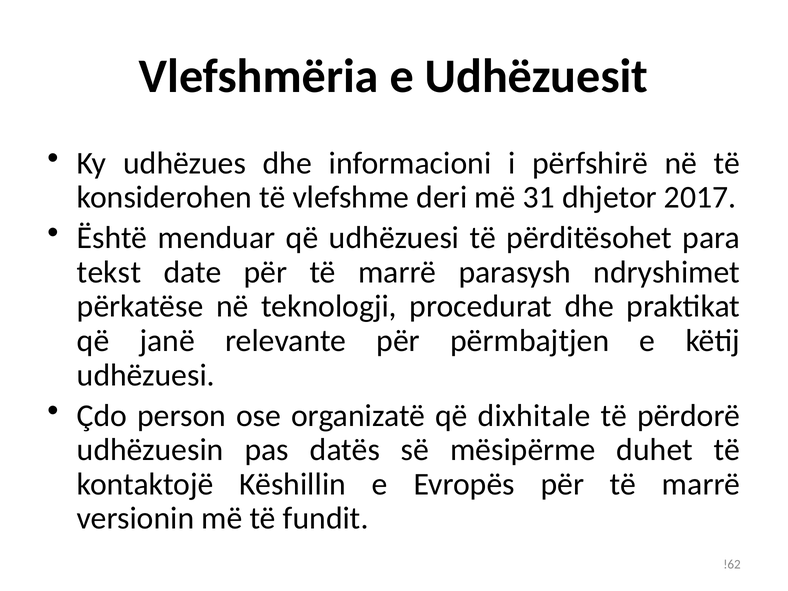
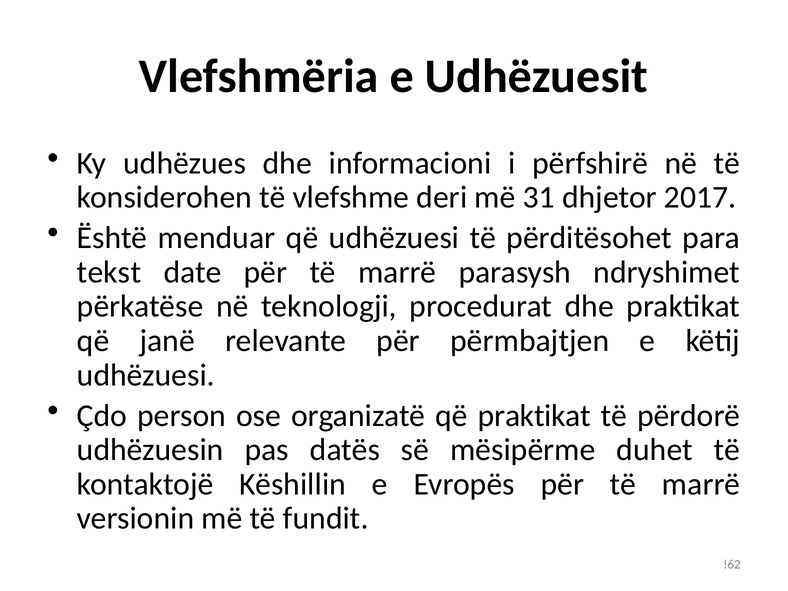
që dixhitale: dixhitale -> praktikat
